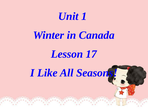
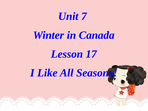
1: 1 -> 7
